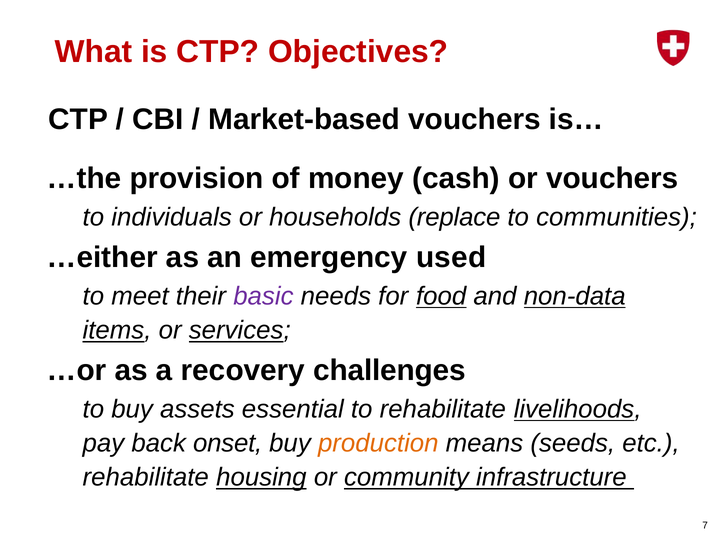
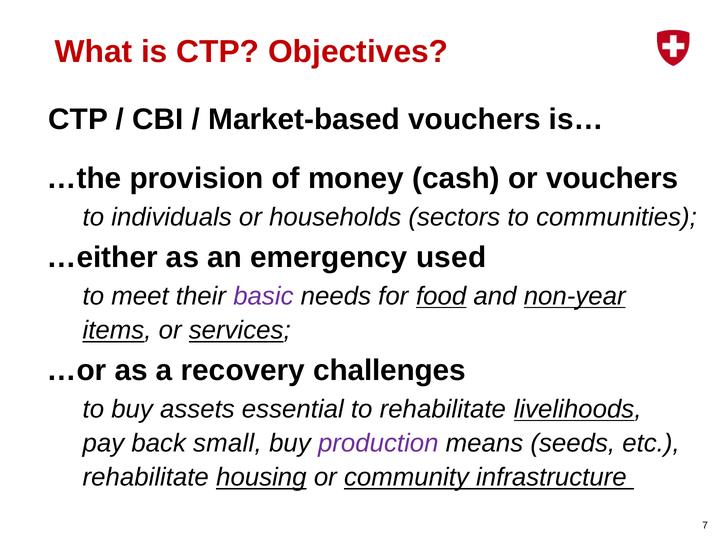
replace: replace -> sectors
non-data: non-data -> non-year
onset: onset -> small
production colour: orange -> purple
